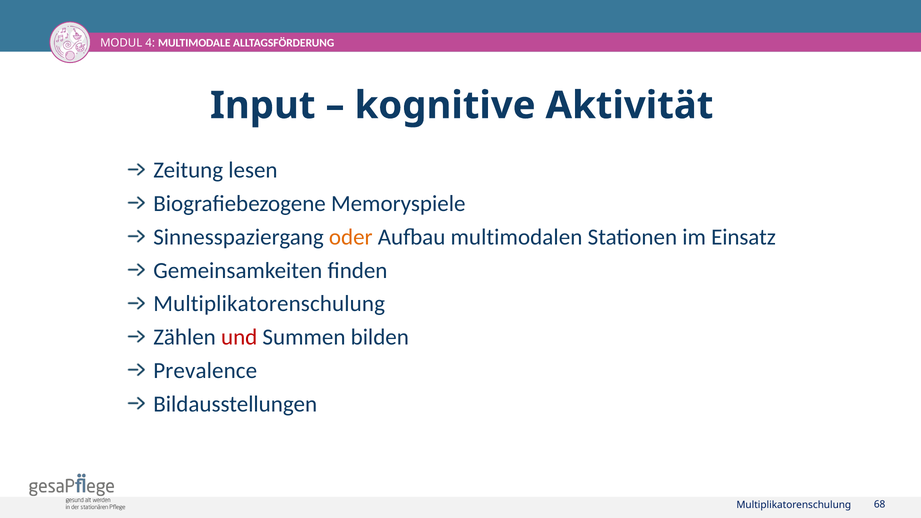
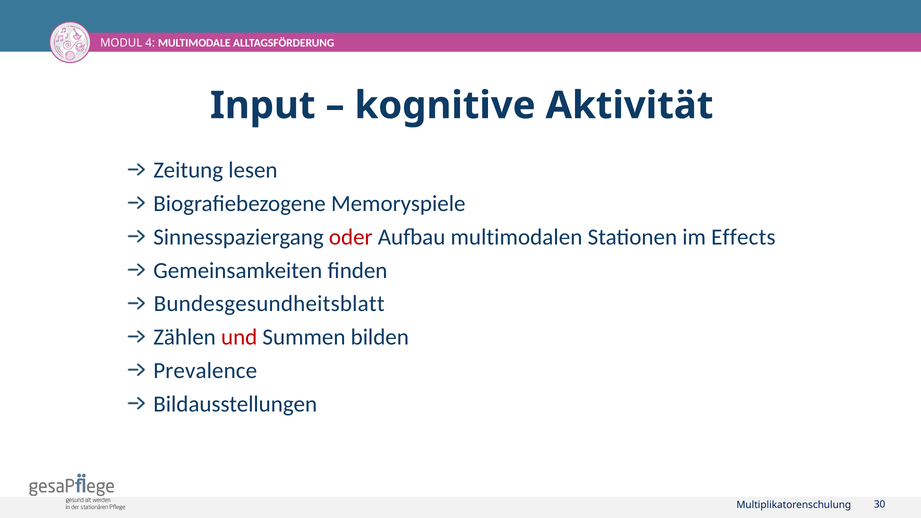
oder colour: orange -> red
Einsatz: Einsatz -> Effects
Multiplikatorenschulung at (269, 304): Multiplikatorenschulung -> Bundesgesundheitsblatt
68: 68 -> 30
